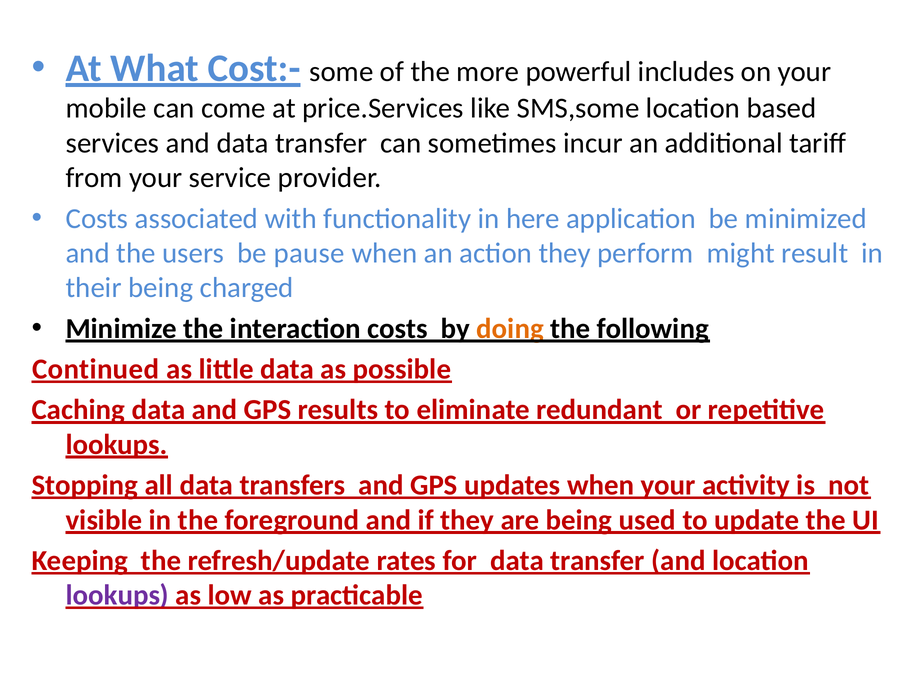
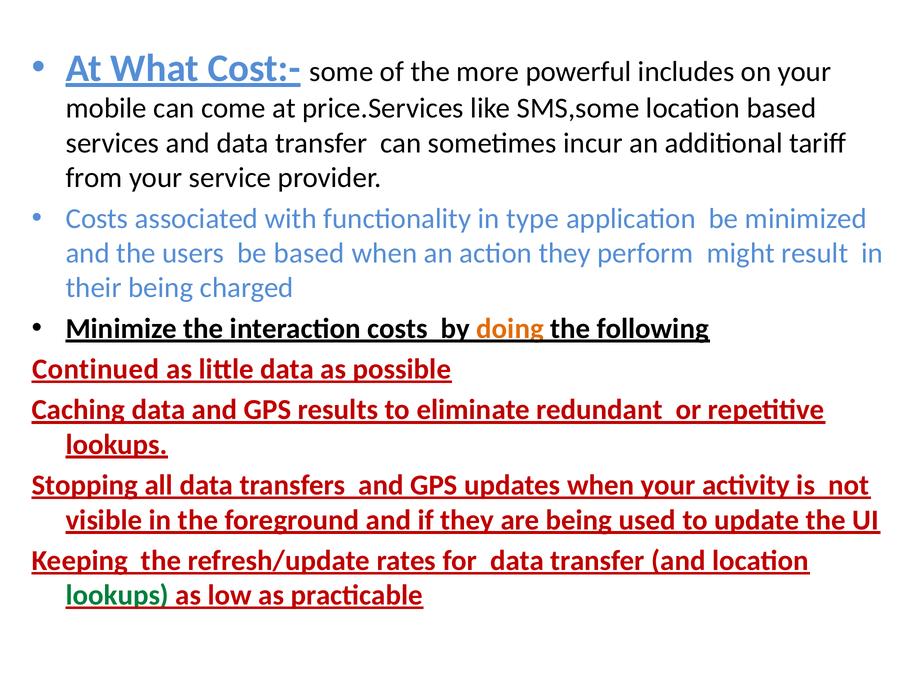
here: here -> type
be pause: pause -> based
lookups at (117, 596) colour: purple -> green
